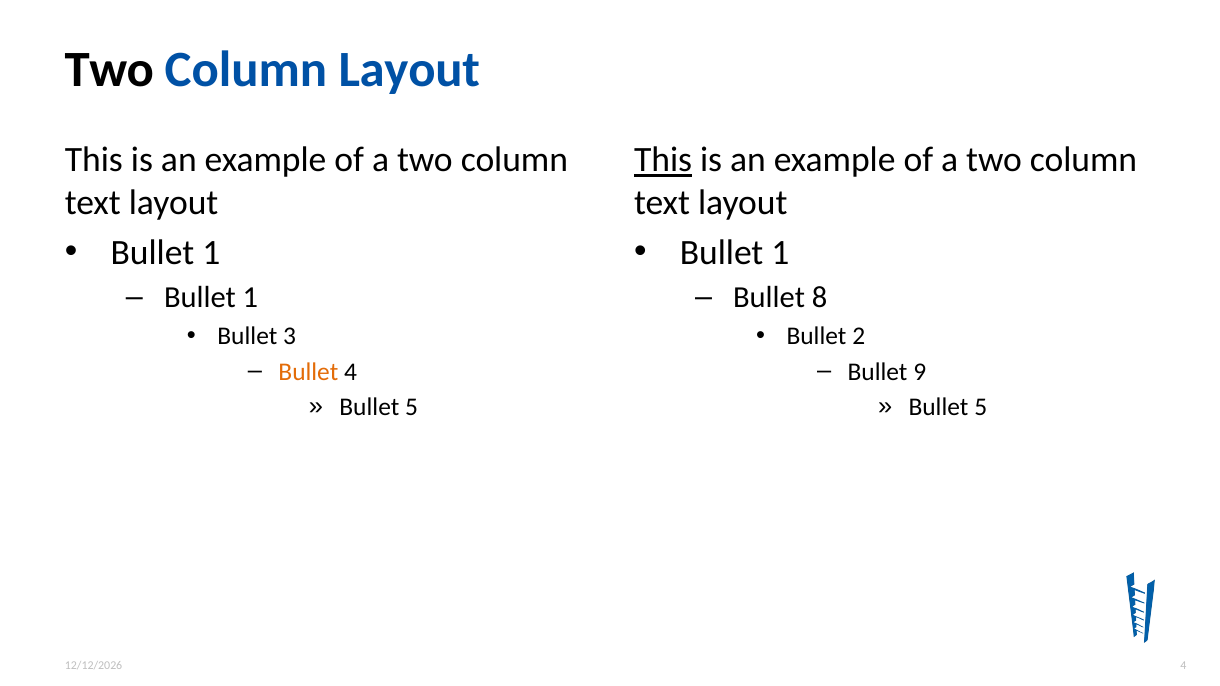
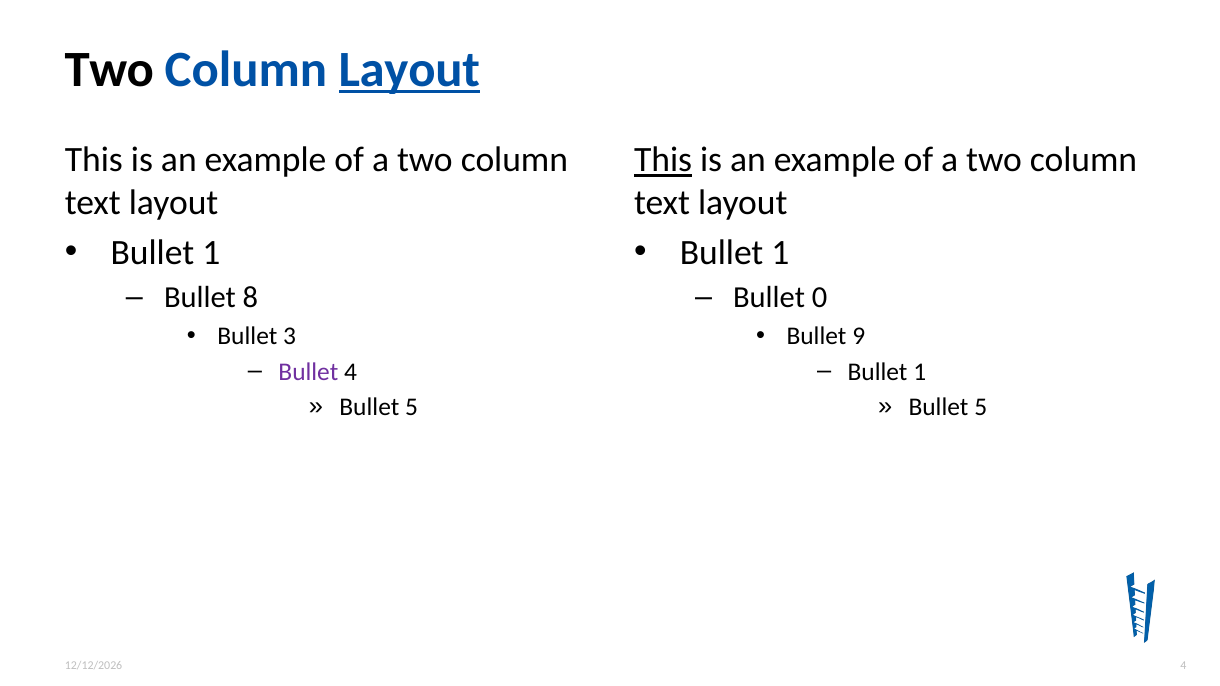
Layout at (409, 69) underline: none -> present
1 at (250, 298): 1 -> 8
8: 8 -> 0
2: 2 -> 9
Bullet at (308, 372) colour: orange -> purple
9 at (920, 372): 9 -> 1
